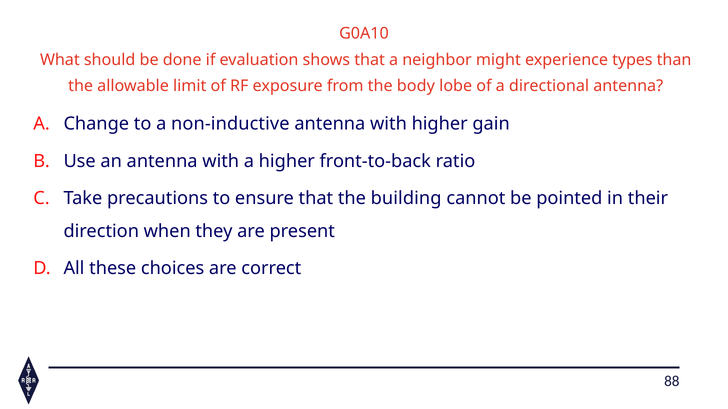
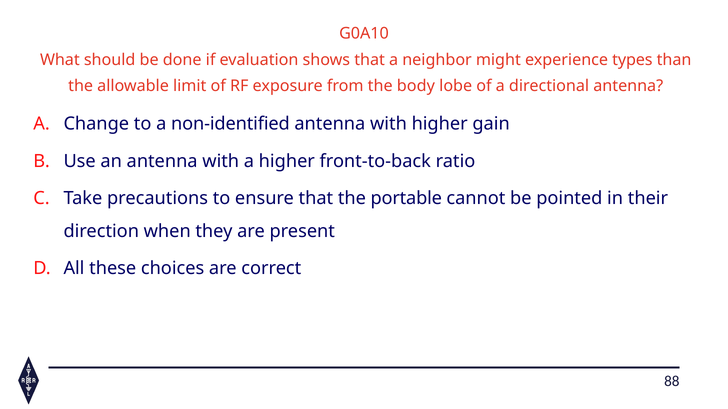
non-inductive: non-inductive -> non-identified
building: building -> portable
